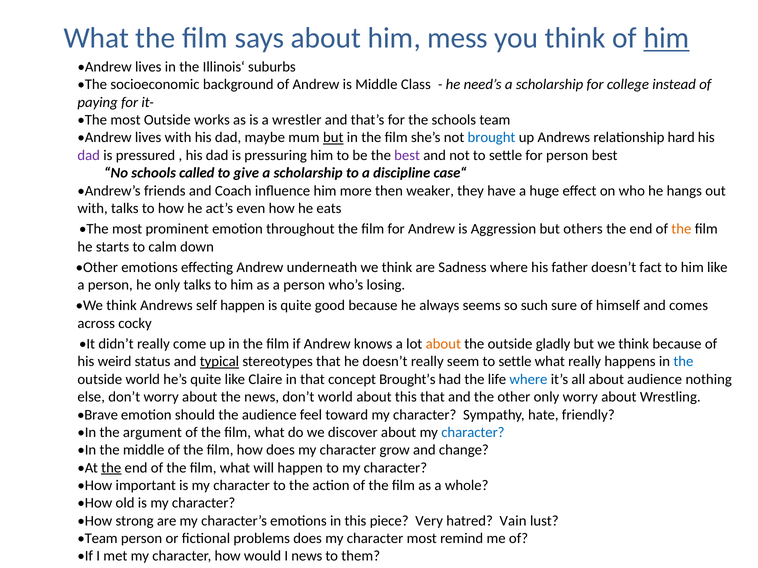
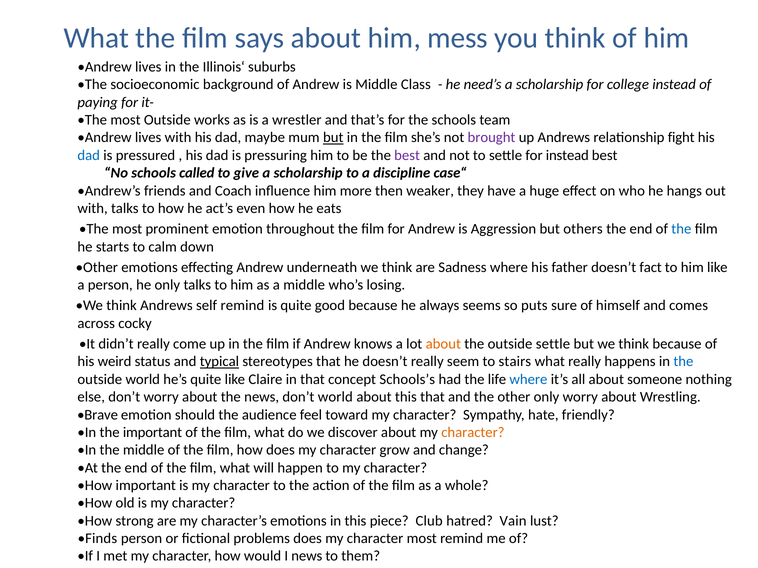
him at (666, 38) underline: present -> none
brought colour: blue -> purple
hard: hard -> fight
dad at (89, 155) colour: purple -> blue
for person: person -> instead
the at (681, 229) colour: orange -> blue
as a person: person -> middle
self happen: happen -> remind
such: such -> puts
outside gladly: gladly -> settle
seem to settle: settle -> stairs
Brought’s: Brought’s -> Schools’s
about audience: audience -> someone
the argument: argument -> important
character at (473, 433) colour: blue -> orange
the at (111, 468) underline: present -> none
Very: Very -> Club
Team at (98, 539): Team -> Finds
